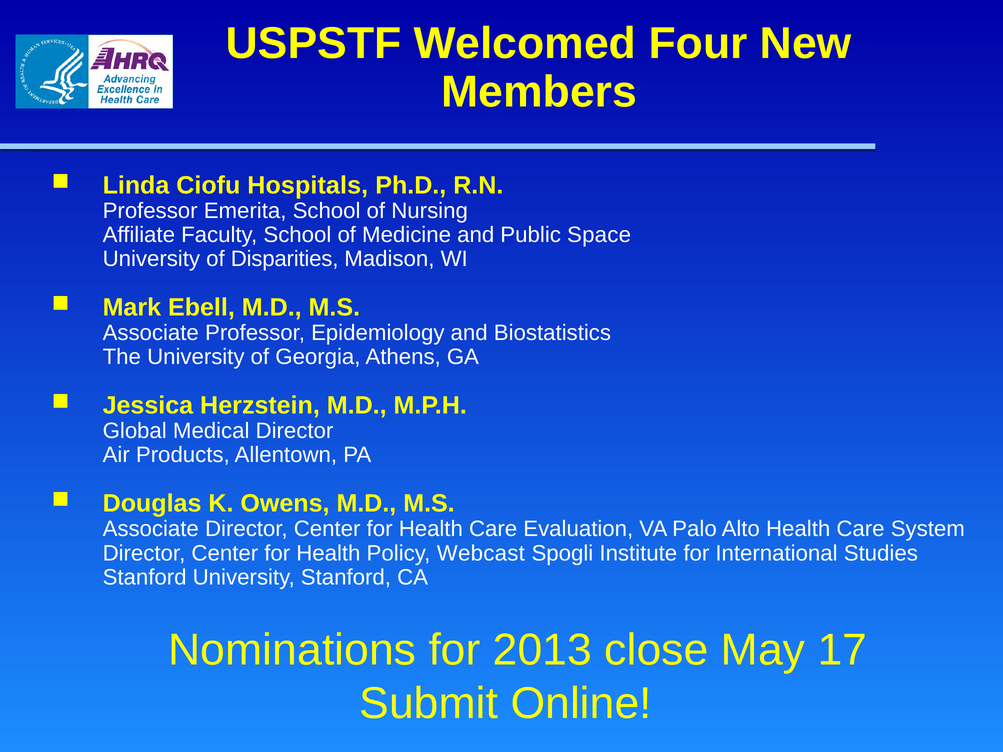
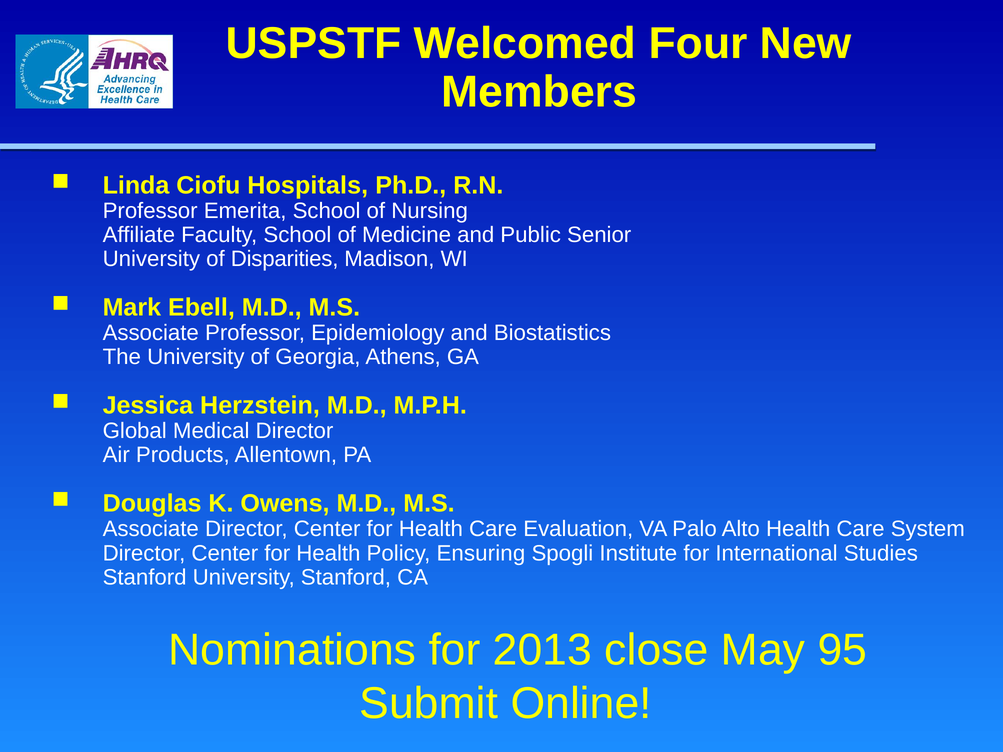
Space: Space -> Senior
Webcast: Webcast -> Ensuring
17: 17 -> 95
